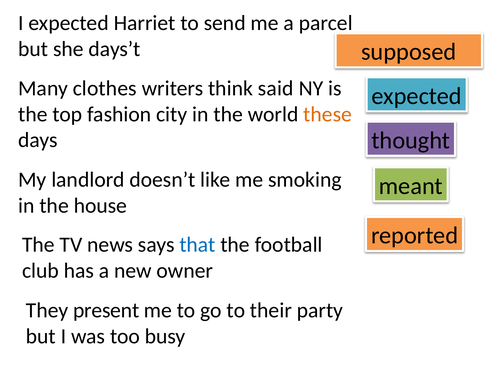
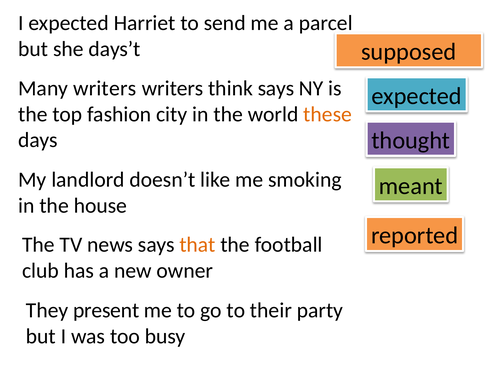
Many clothes: clothes -> writers
think said: said -> says
that colour: blue -> orange
